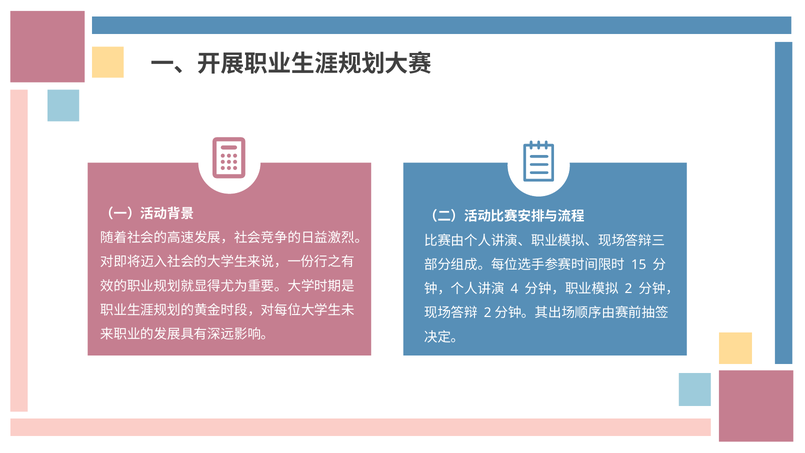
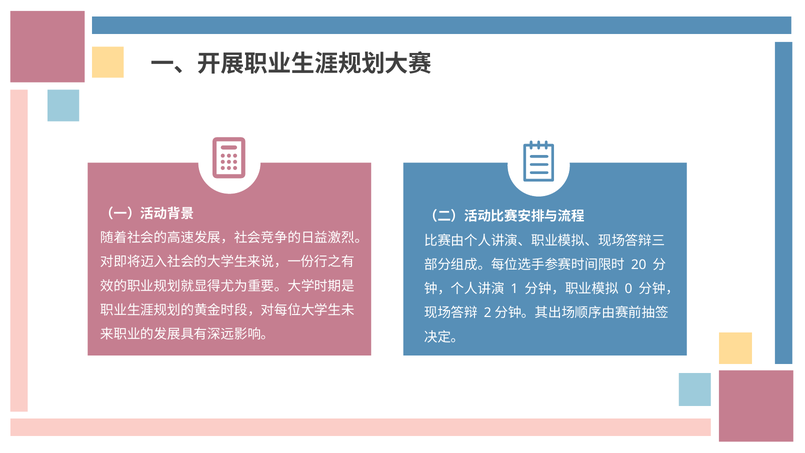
15: 15 -> 20
4: 4 -> 1
2: 2 -> 0
